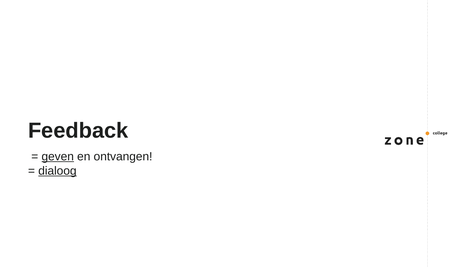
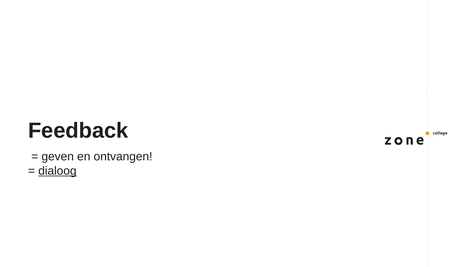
geven underline: present -> none
